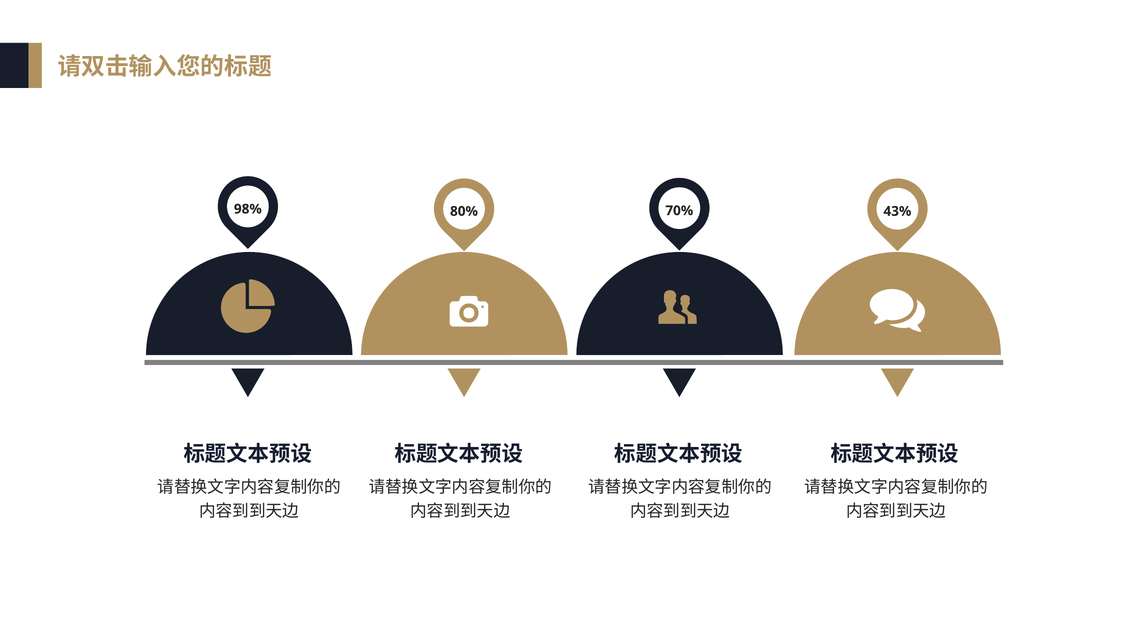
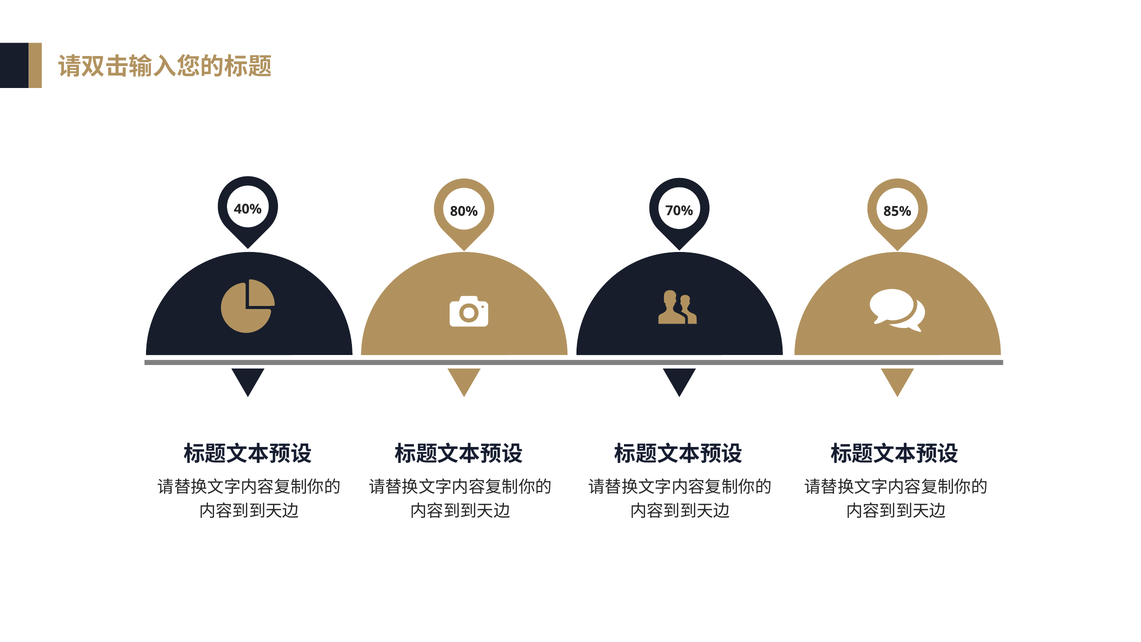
98%: 98% -> 40%
43%: 43% -> 85%
